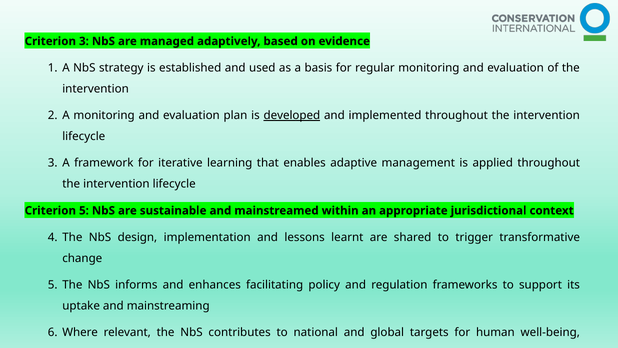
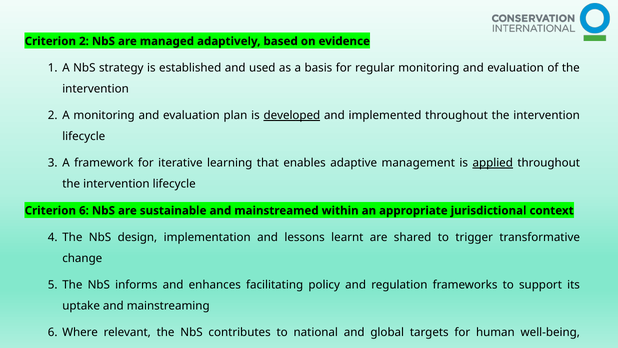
Criterion 3: 3 -> 2
applied underline: none -> present
Criterion 5: 5 -> 6
